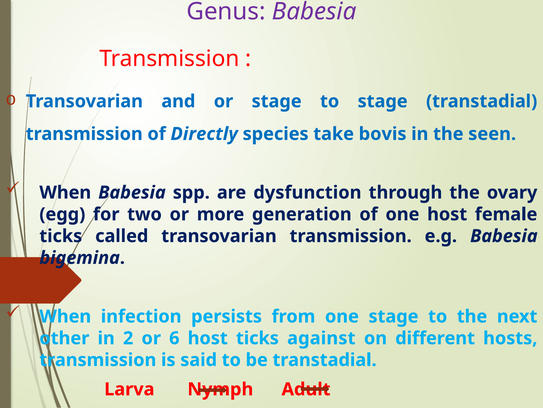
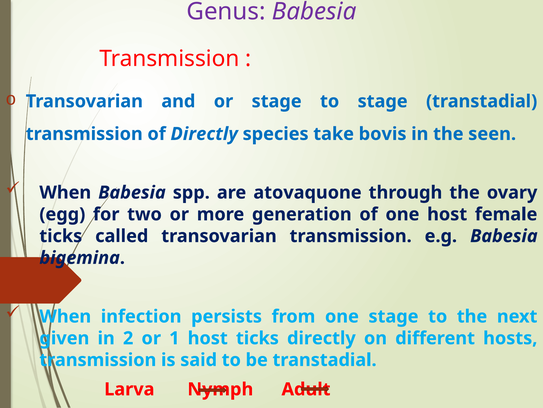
dysfunction: dysfunction -> atovaquone
other: other -> given
6: 6 -> 1
ticks against: against -> directly
